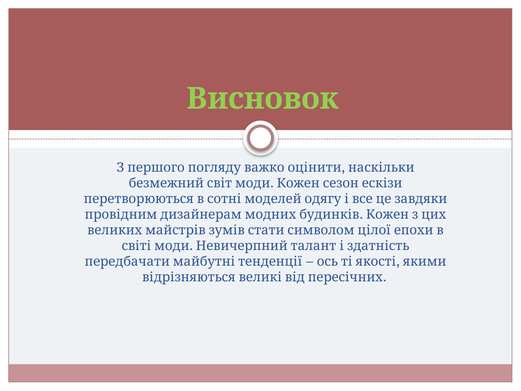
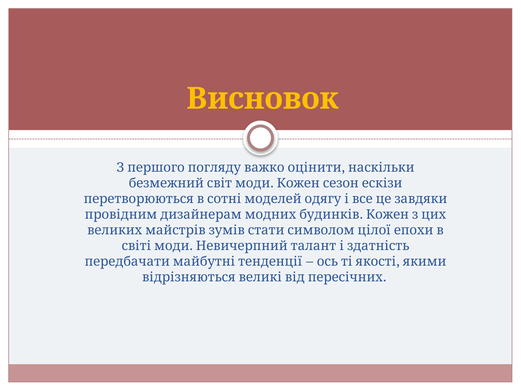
Висновок colour: light green -> yellow
